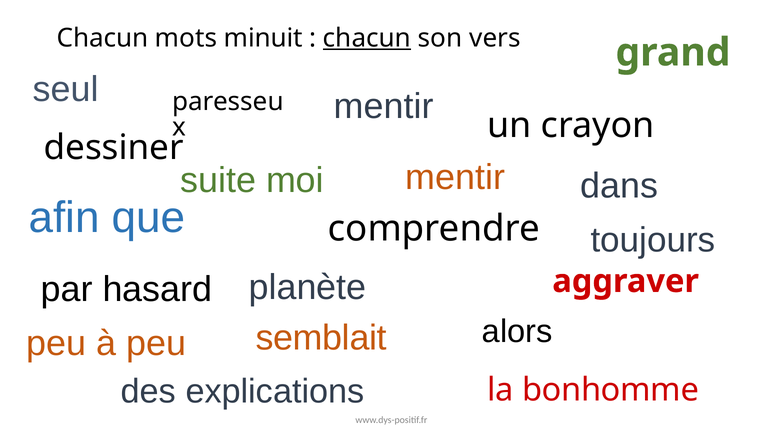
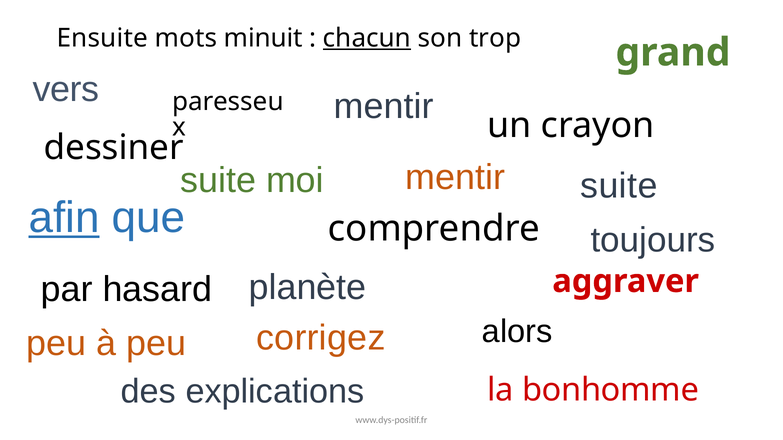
Chacun at (102, 38): Chacun -> Ensuite
vers: vers -> trop
seul: seul -> vers
dans at (619, 186): dans -> suite
afin underline: none -> present
semblait: semblait -> corrigez
